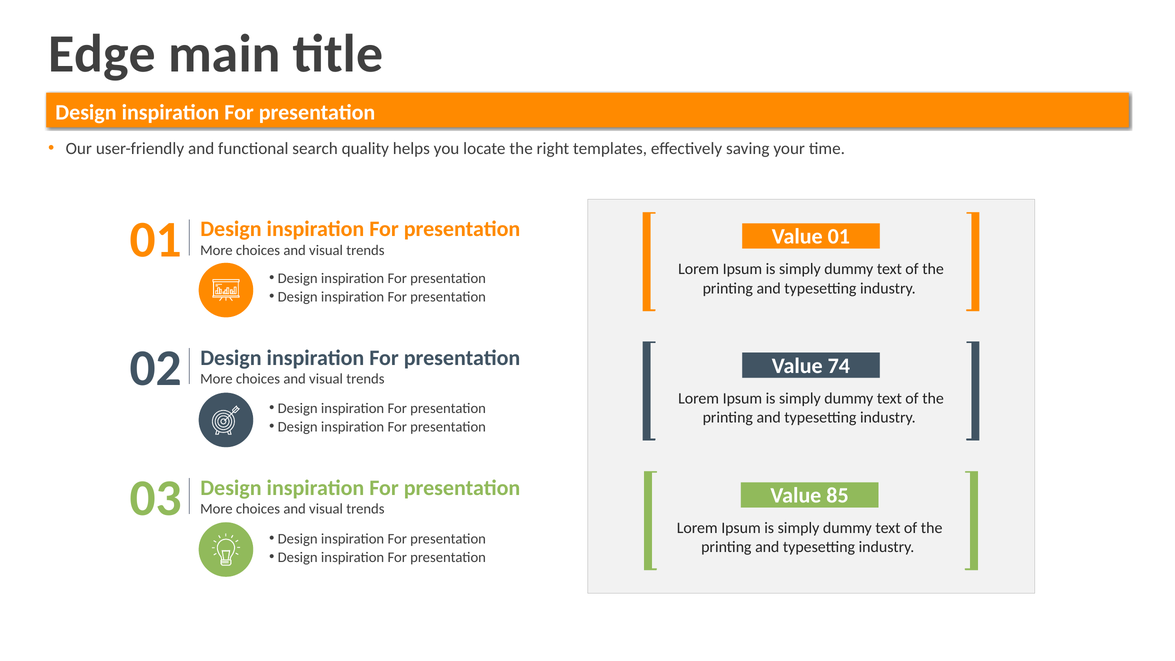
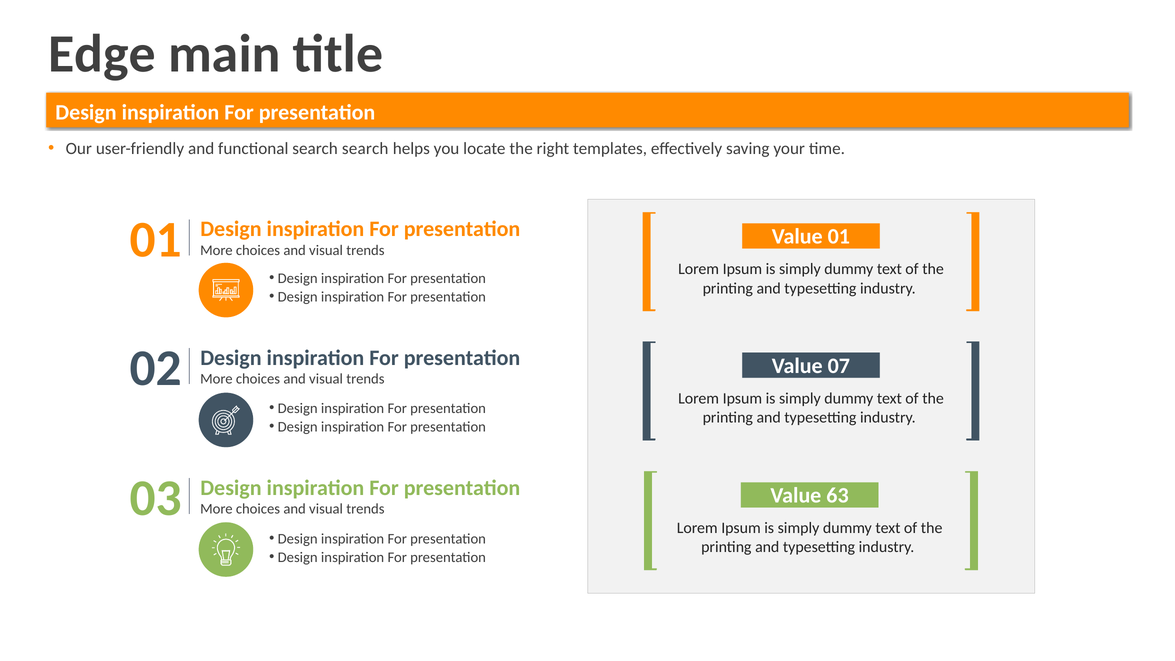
search quality: quality -> search
74: 74 -> 07
85: 85 -> 63
